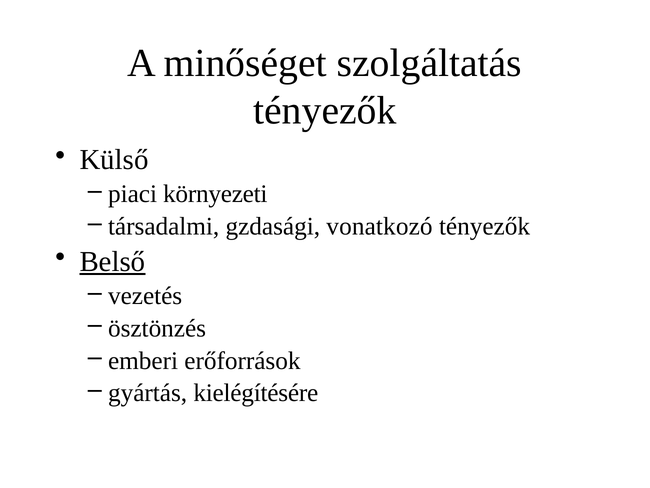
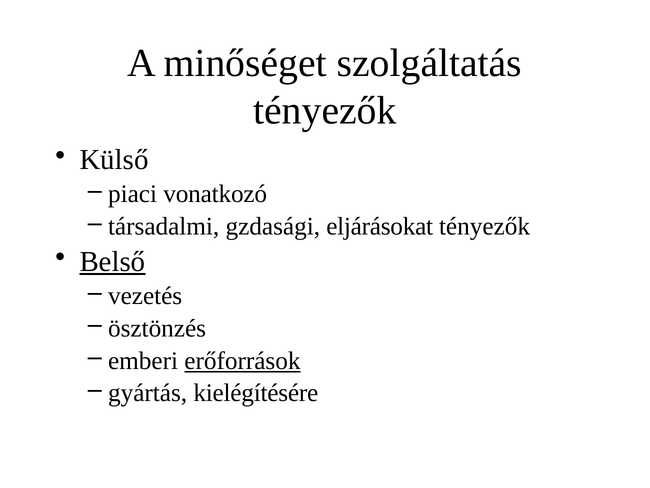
környezeti: környezeti -> vonatkozó
vonatkozó: vonatkozó -> eljárásokat
erőforrások underline: none -> present
